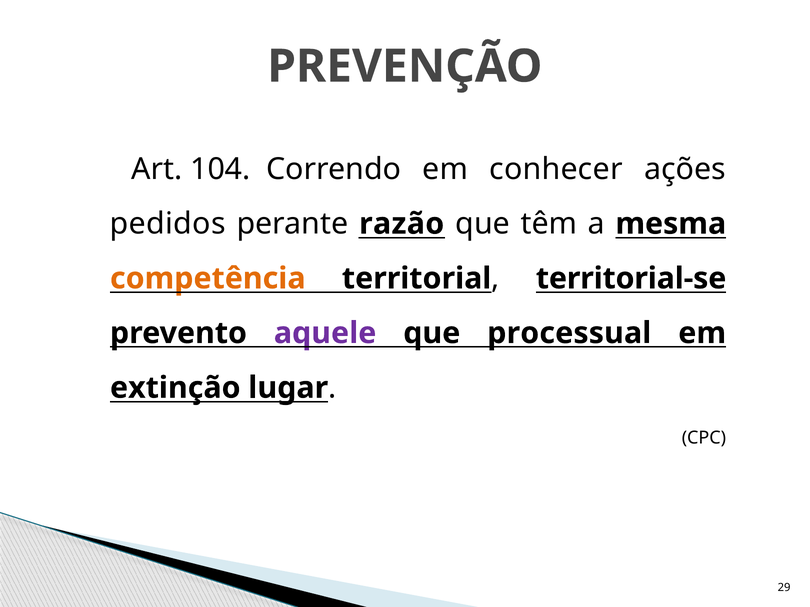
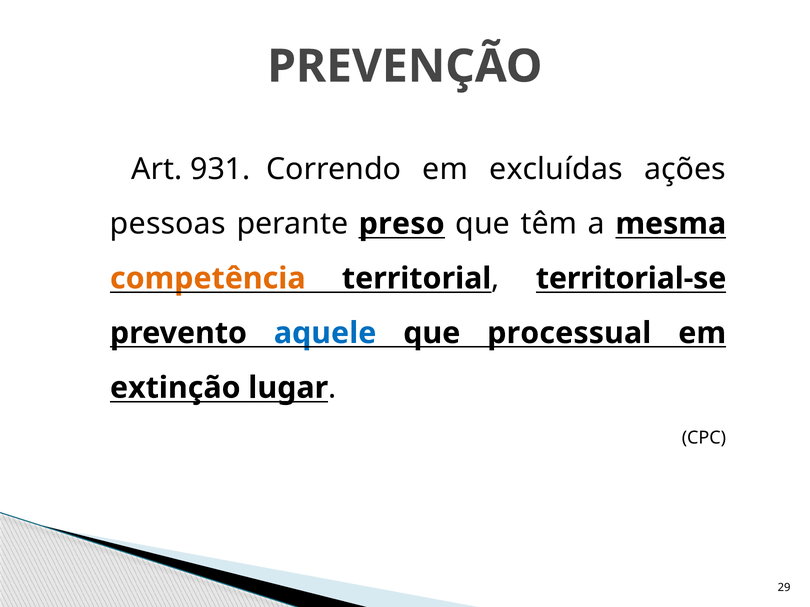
104: 104 -> 931
conhecer: conhecer -> excluídas
pedidos: pedidos -> pessoas
razão: razão -> preso
aquele colour: purple -> blue
